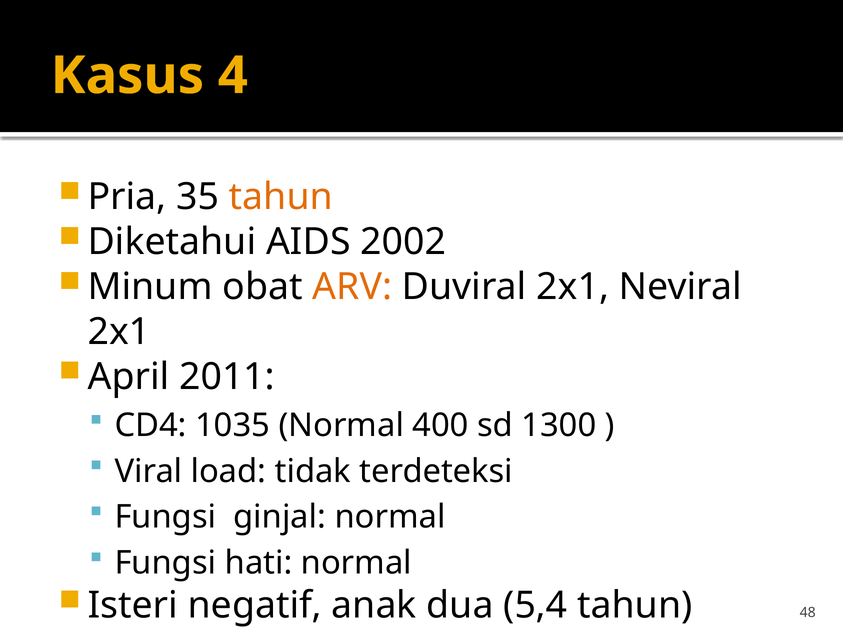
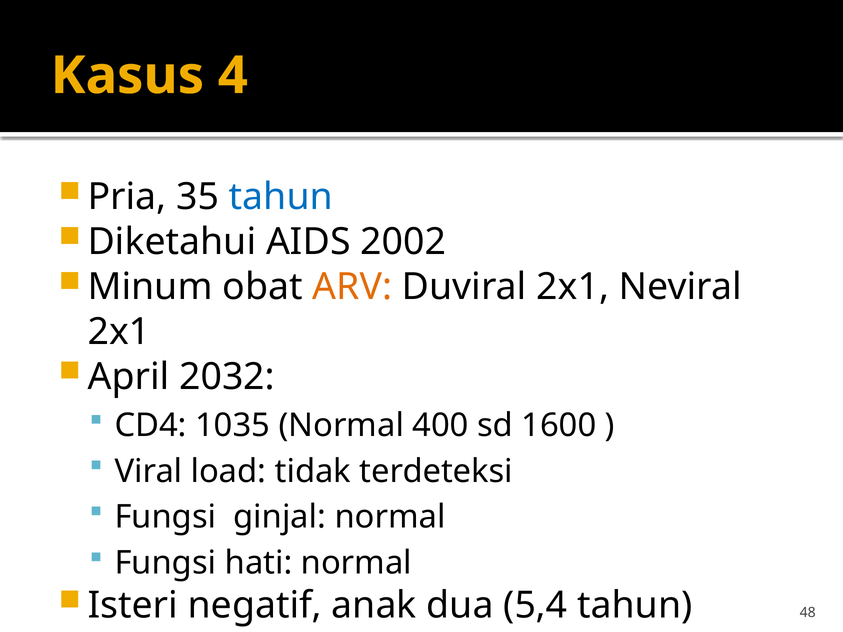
tahun at (281, 197) colour: orange -> blue
2011: 2011 -> 2032
1300: 1300 -> 1600
